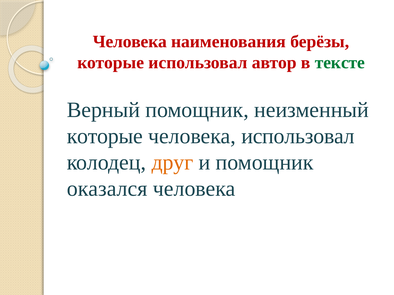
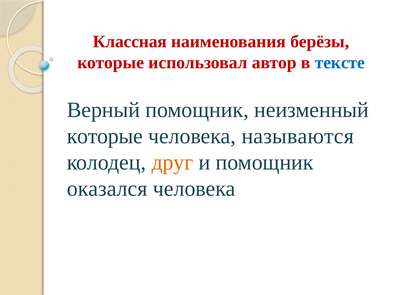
Человека at (130, 42): Человека -> Классная
тексте colour: green -> blue
человека использовал: использовал -> называются
